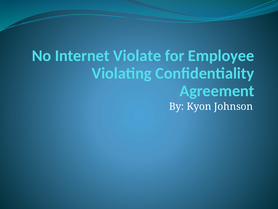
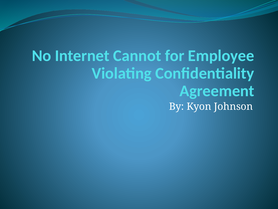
Violate: Violate -> Cannot
